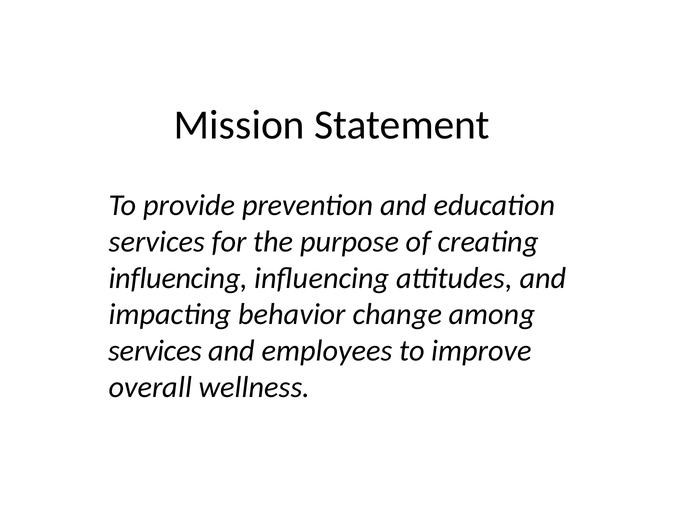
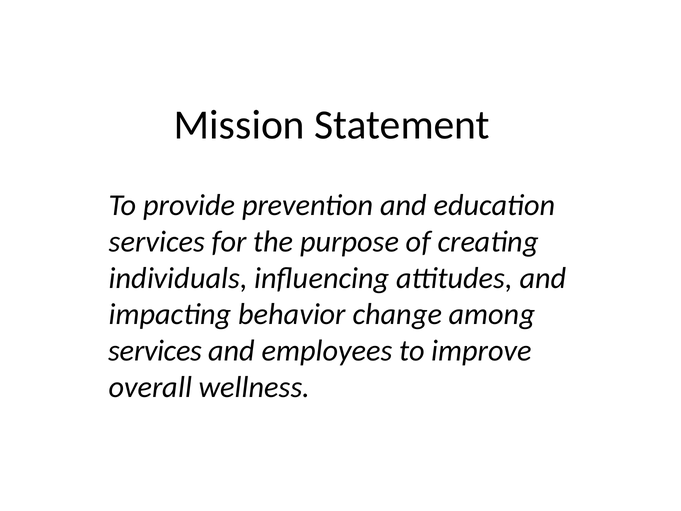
influencing at (178, 278): influencing -> individuals
